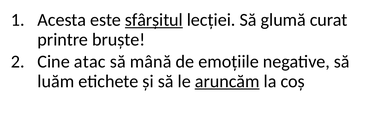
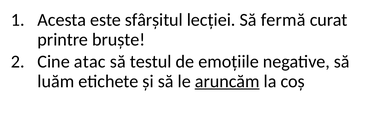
sfârșitul underline: present -> none
glumă: glumă -> fermă
mână: mână -> testul
